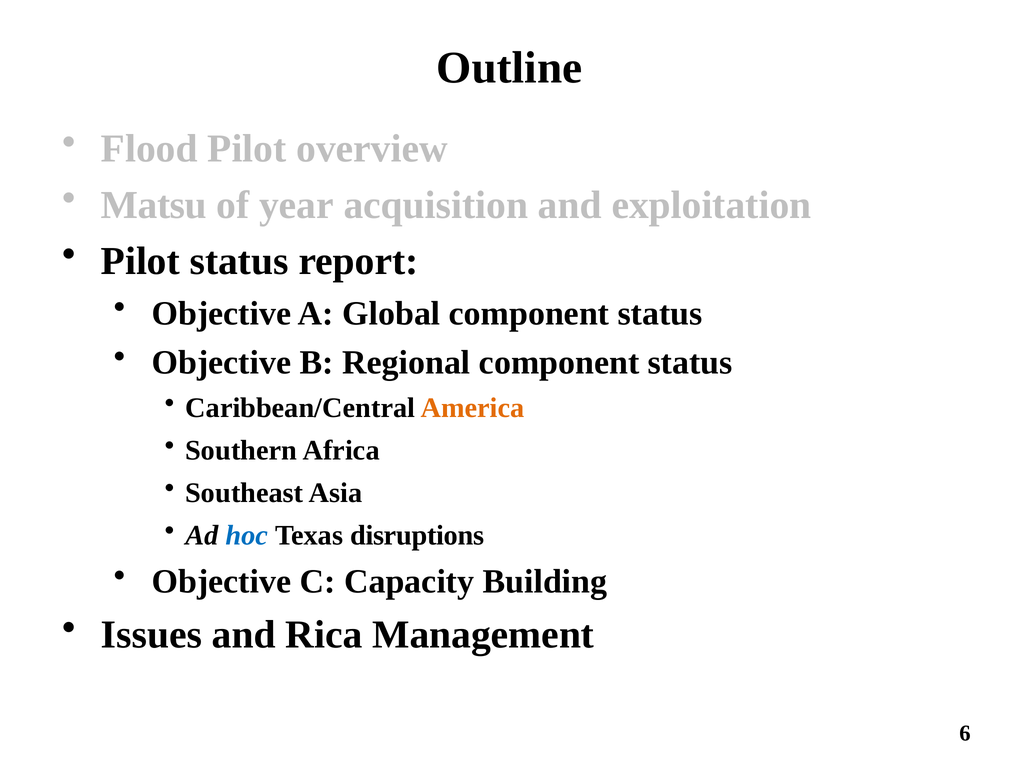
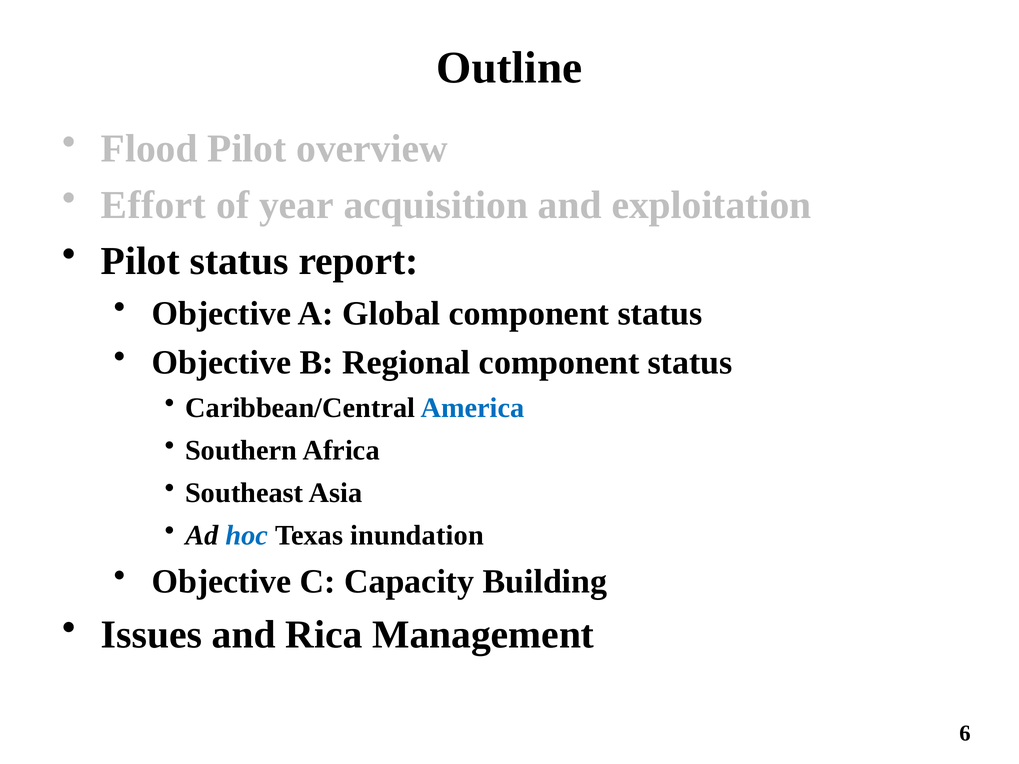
Matsu: Matsu -> Effort
America colour: orange -> blue
disruptions: disruptions -> inundation
